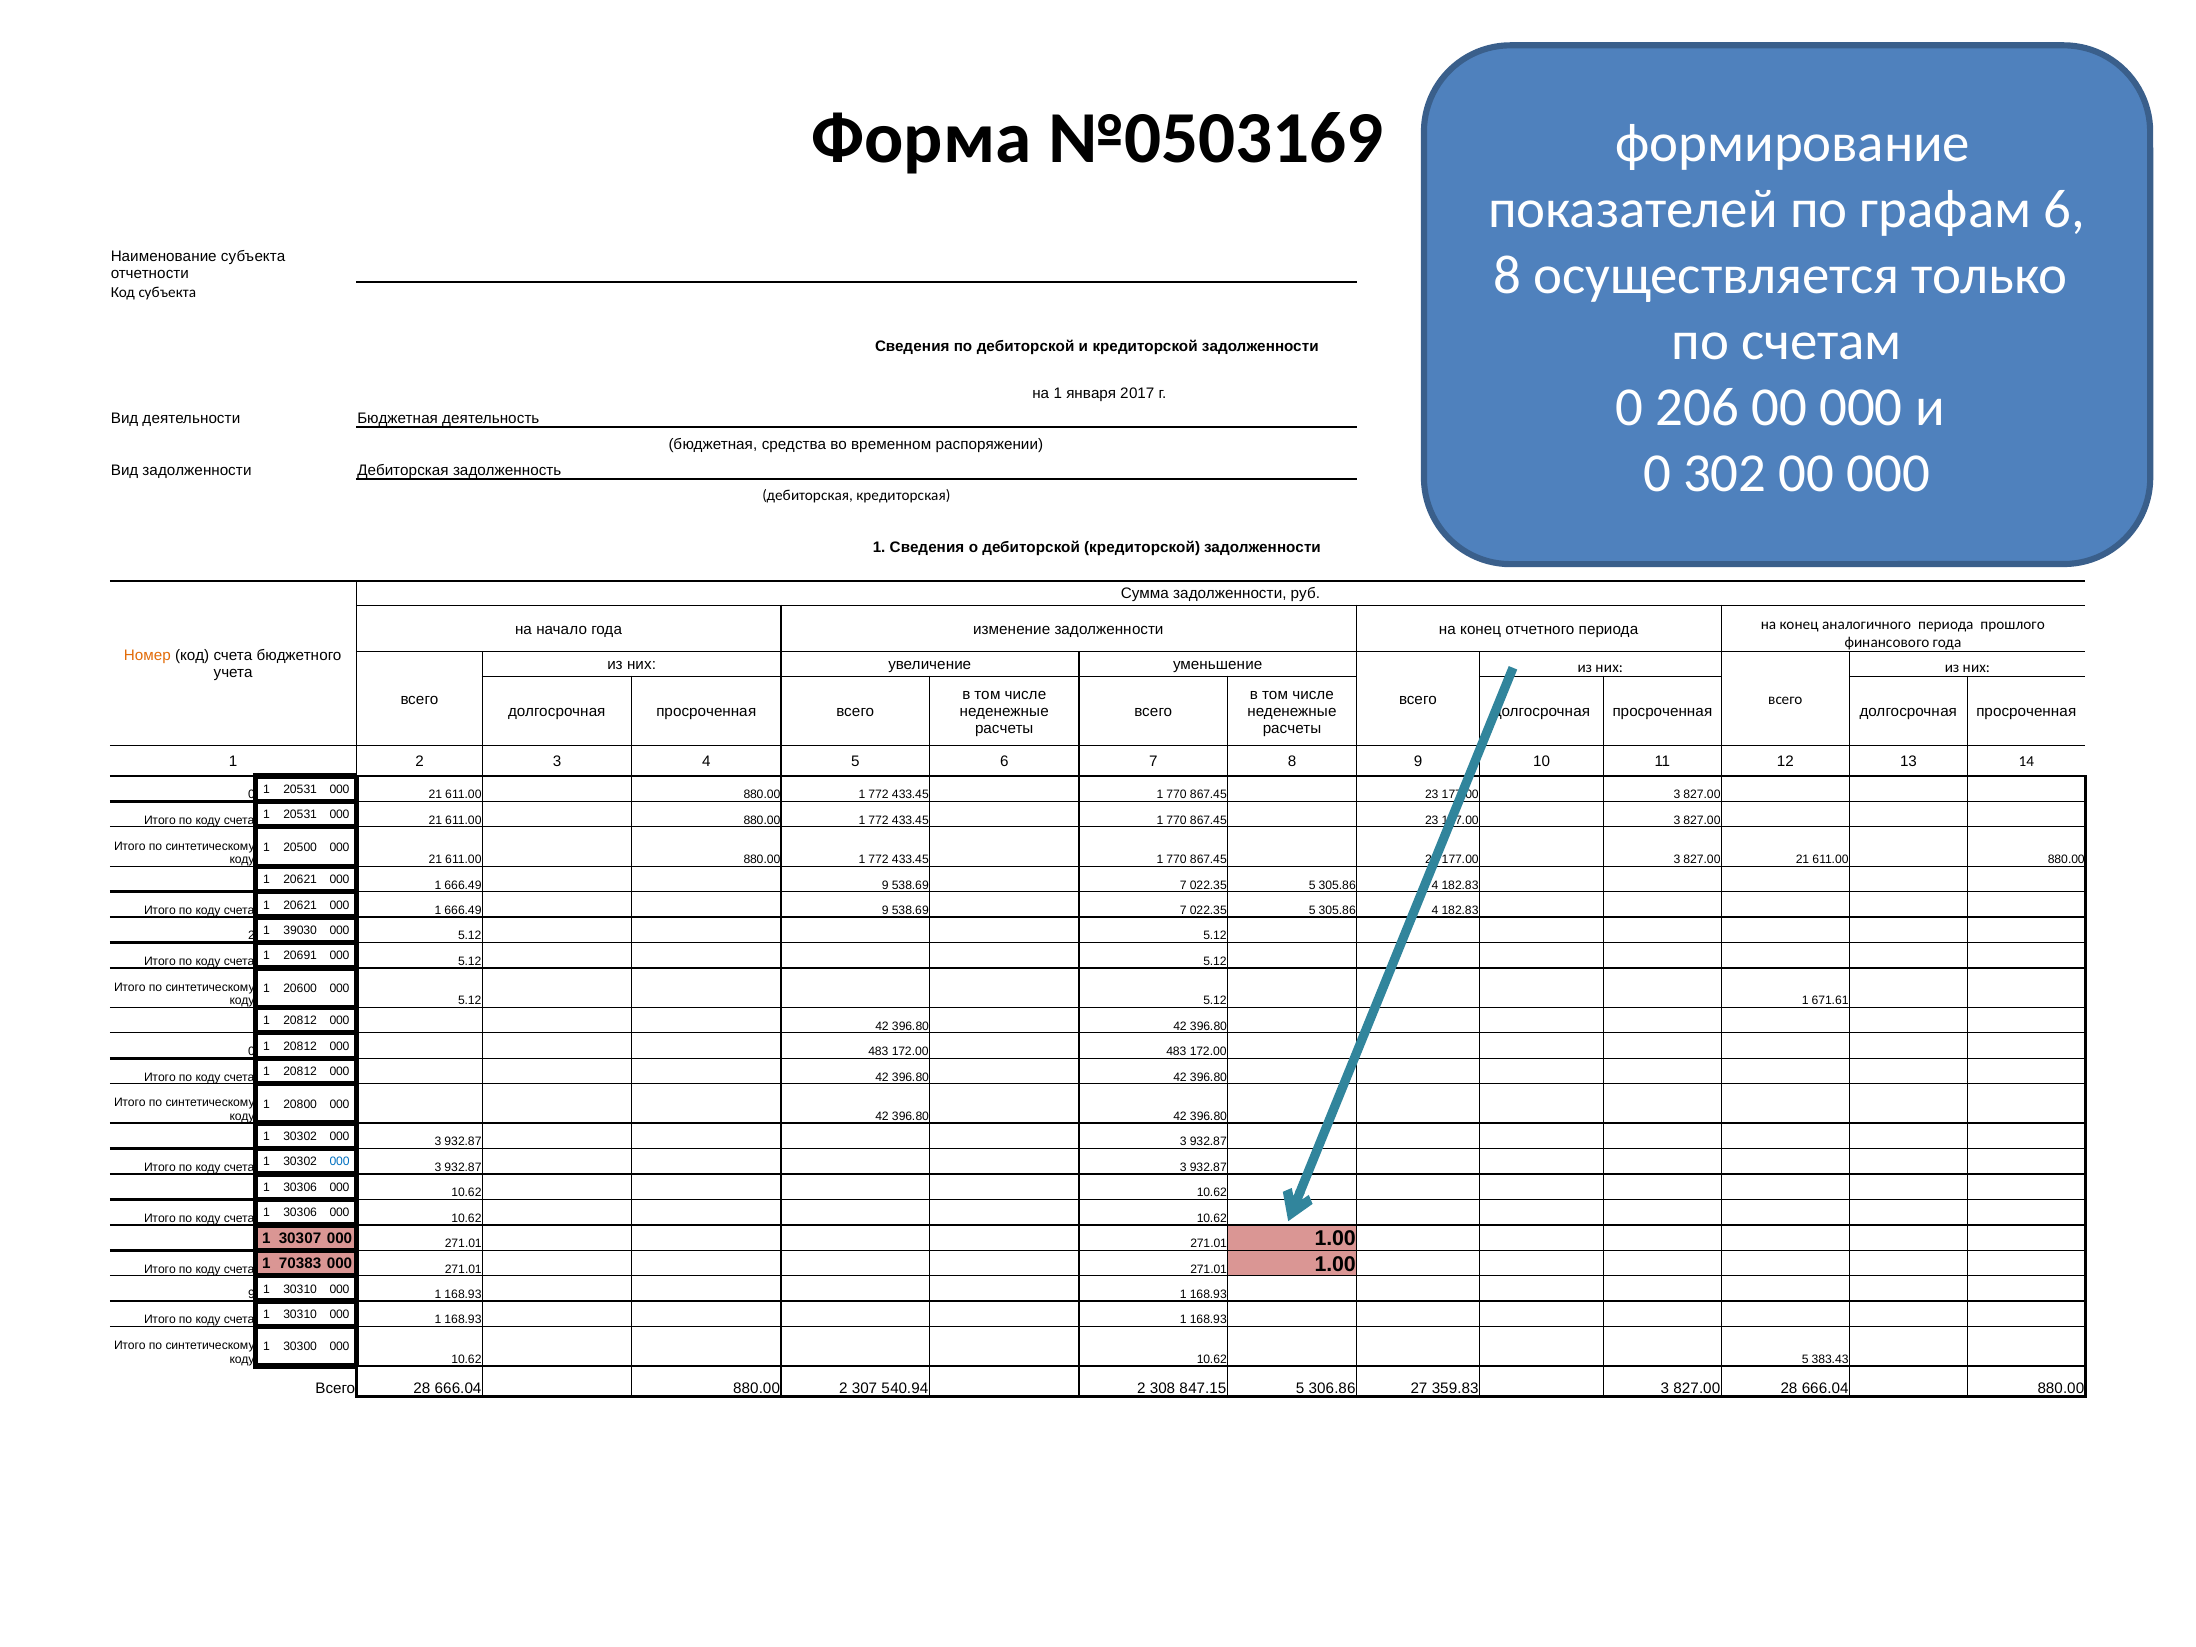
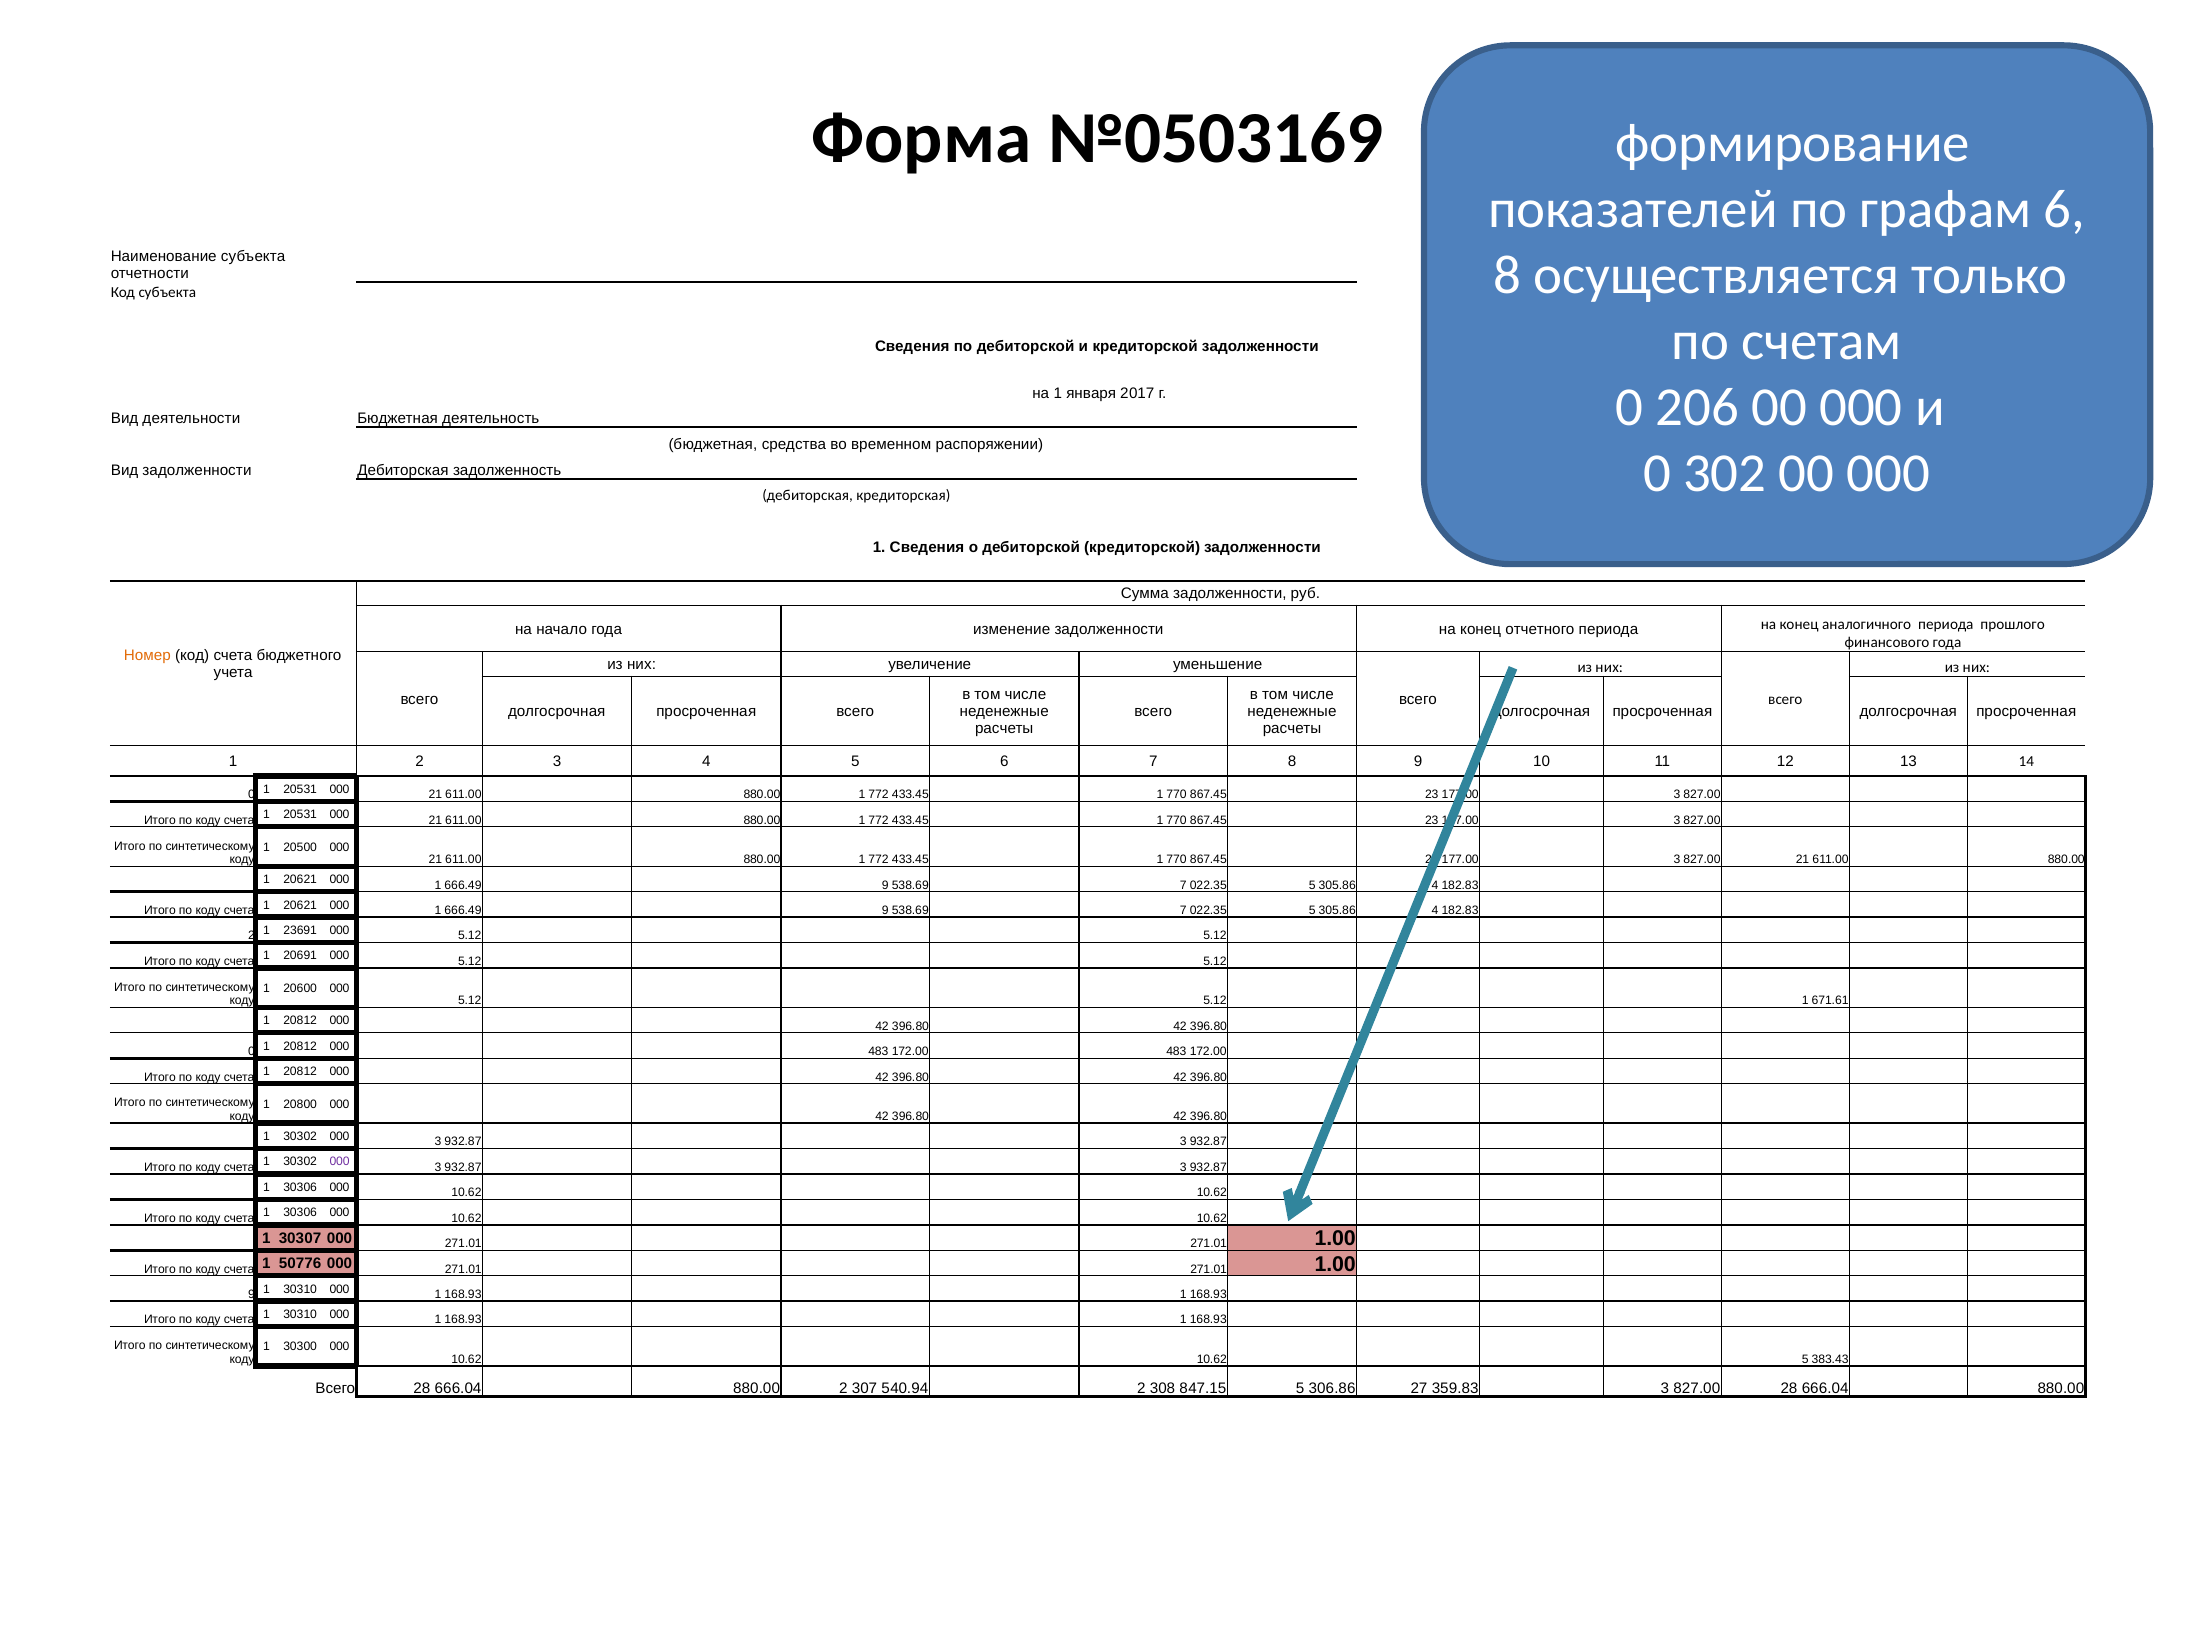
39030: 39030 -> 23691
000 at (340, 1162) colour: blue -> purple
70383: 70383 -> 50776
